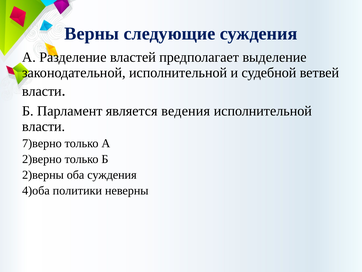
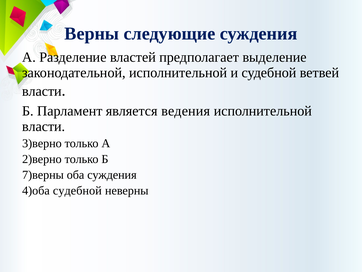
7)верно: 7)верно -> 3)верно
2)верны: 2)верны -> 7)верны
4)оба политики: политики -> судебной
